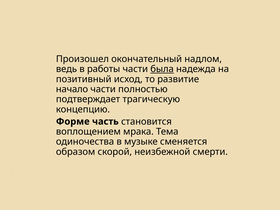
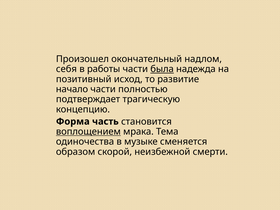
ведь: ведь -> себя
Форме: Форме -> Форма
воплощением underline: none -> present
